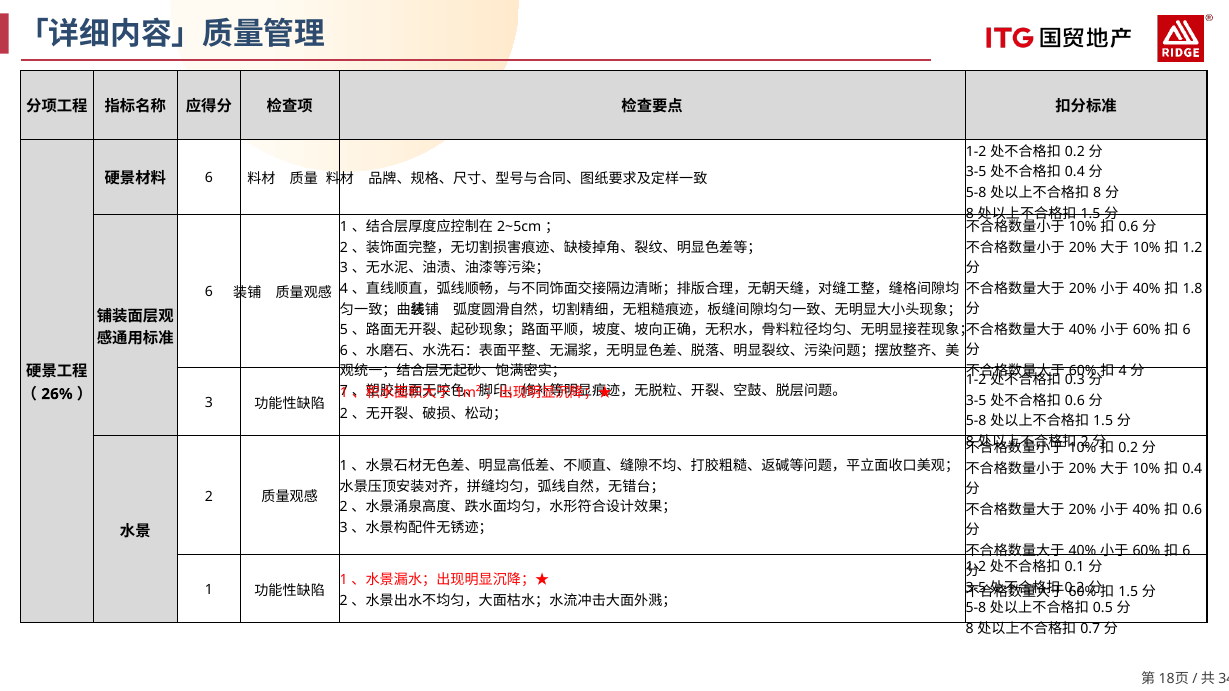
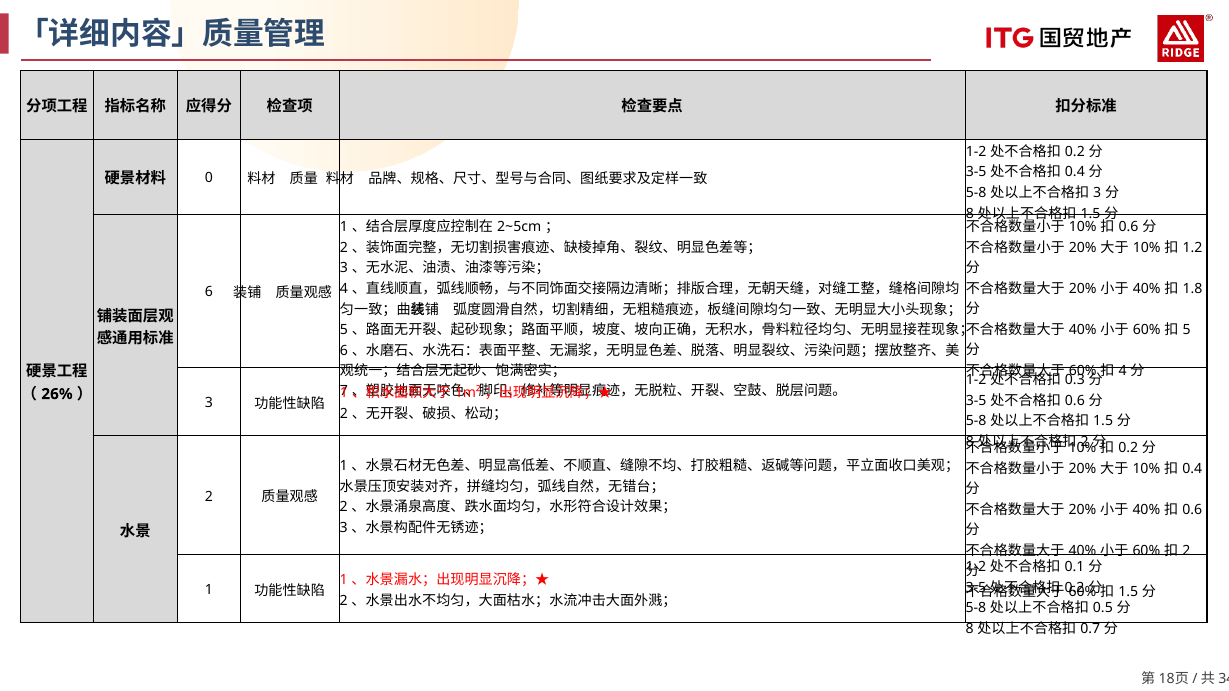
6 at (209, 178): 6 -> 0
8 at (1097, 193): 8 -> 3
6 at (1187, 330): 6 -> 5
6 at (1186, 551): 6 -> 2
